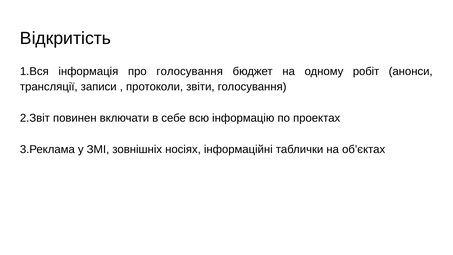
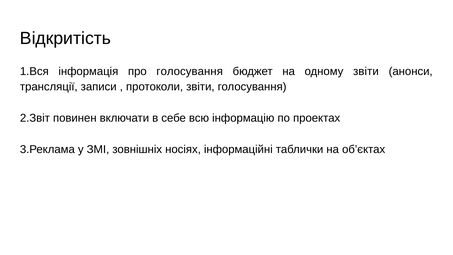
одному робіт: робіт -> звіти
